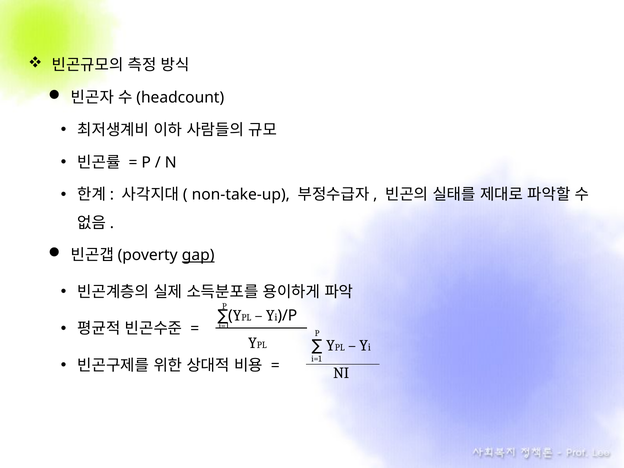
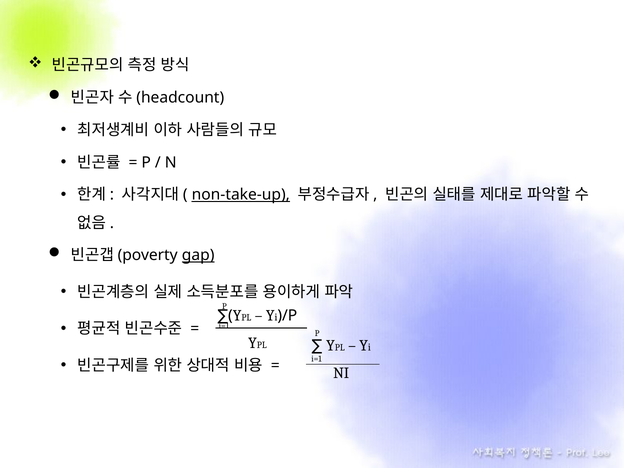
non-take-up underline: none -> present
